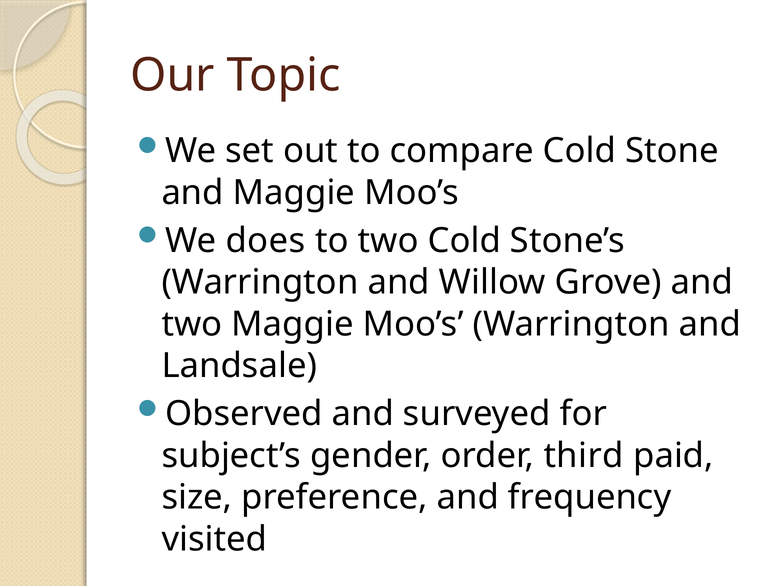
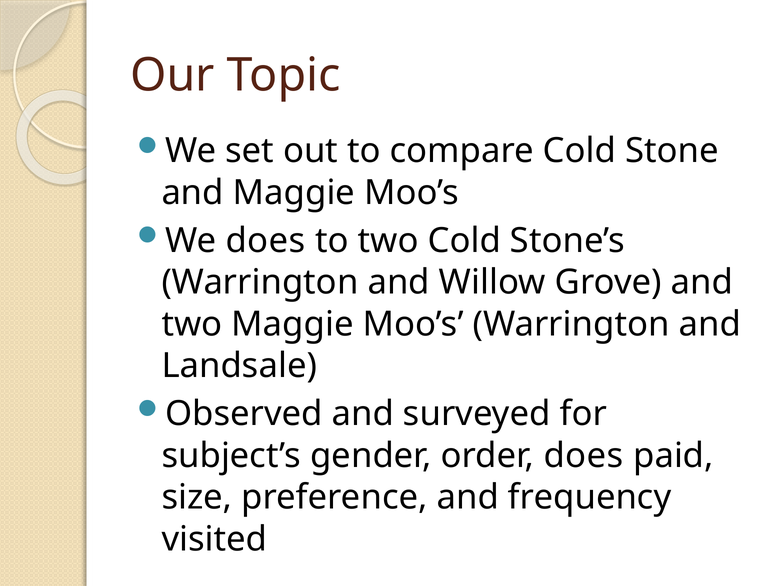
order third: third -> does
